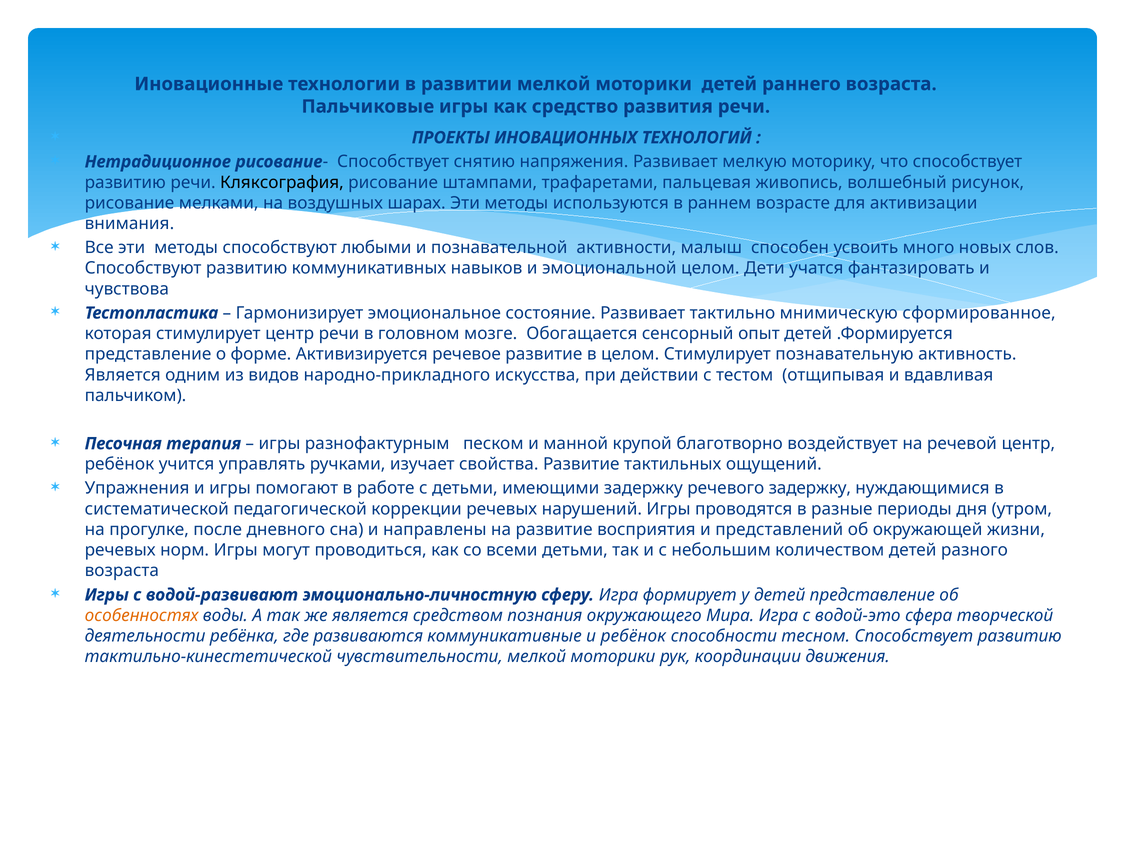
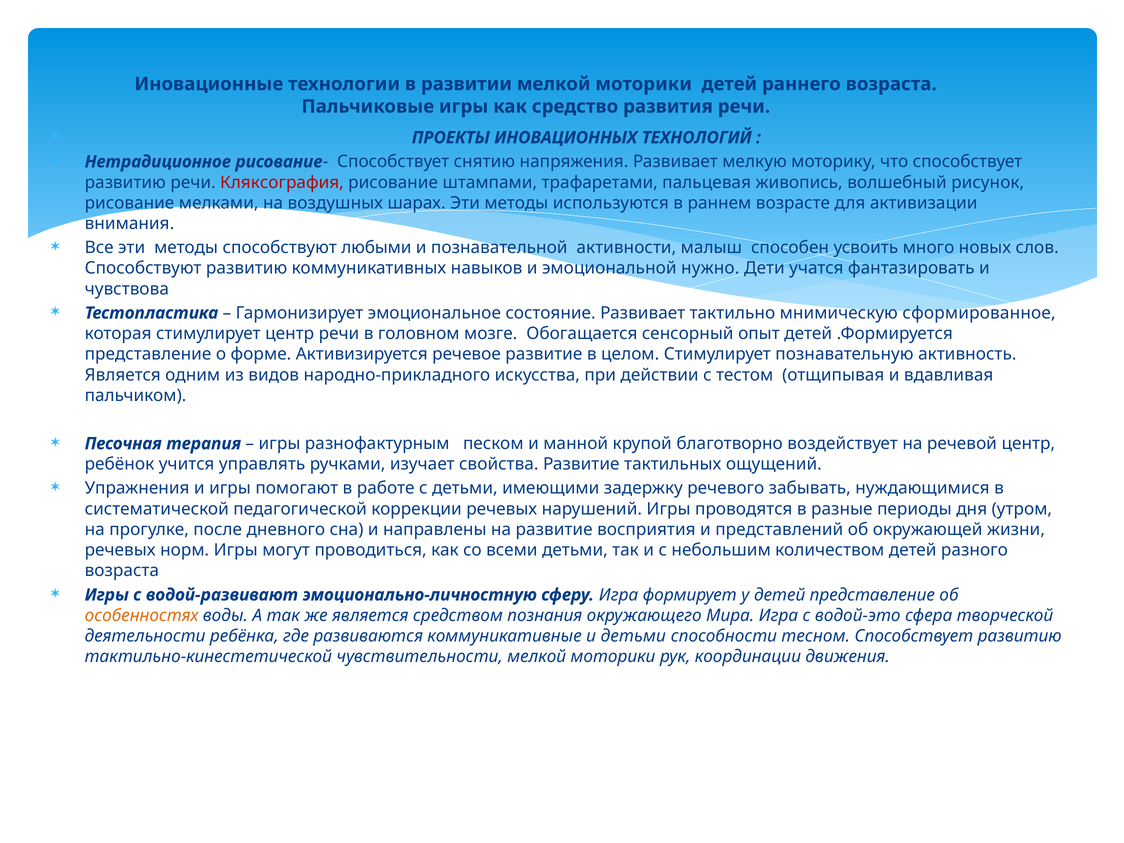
Кляксография colour: black -> red
эмоциональной целом: целом -> нужно
речевого задержку: задержку -> забывать
и ребёнок: ребёнок -> детьми
